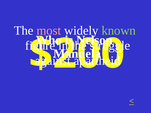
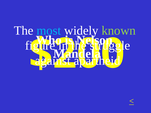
most colour: pink -> light blue
